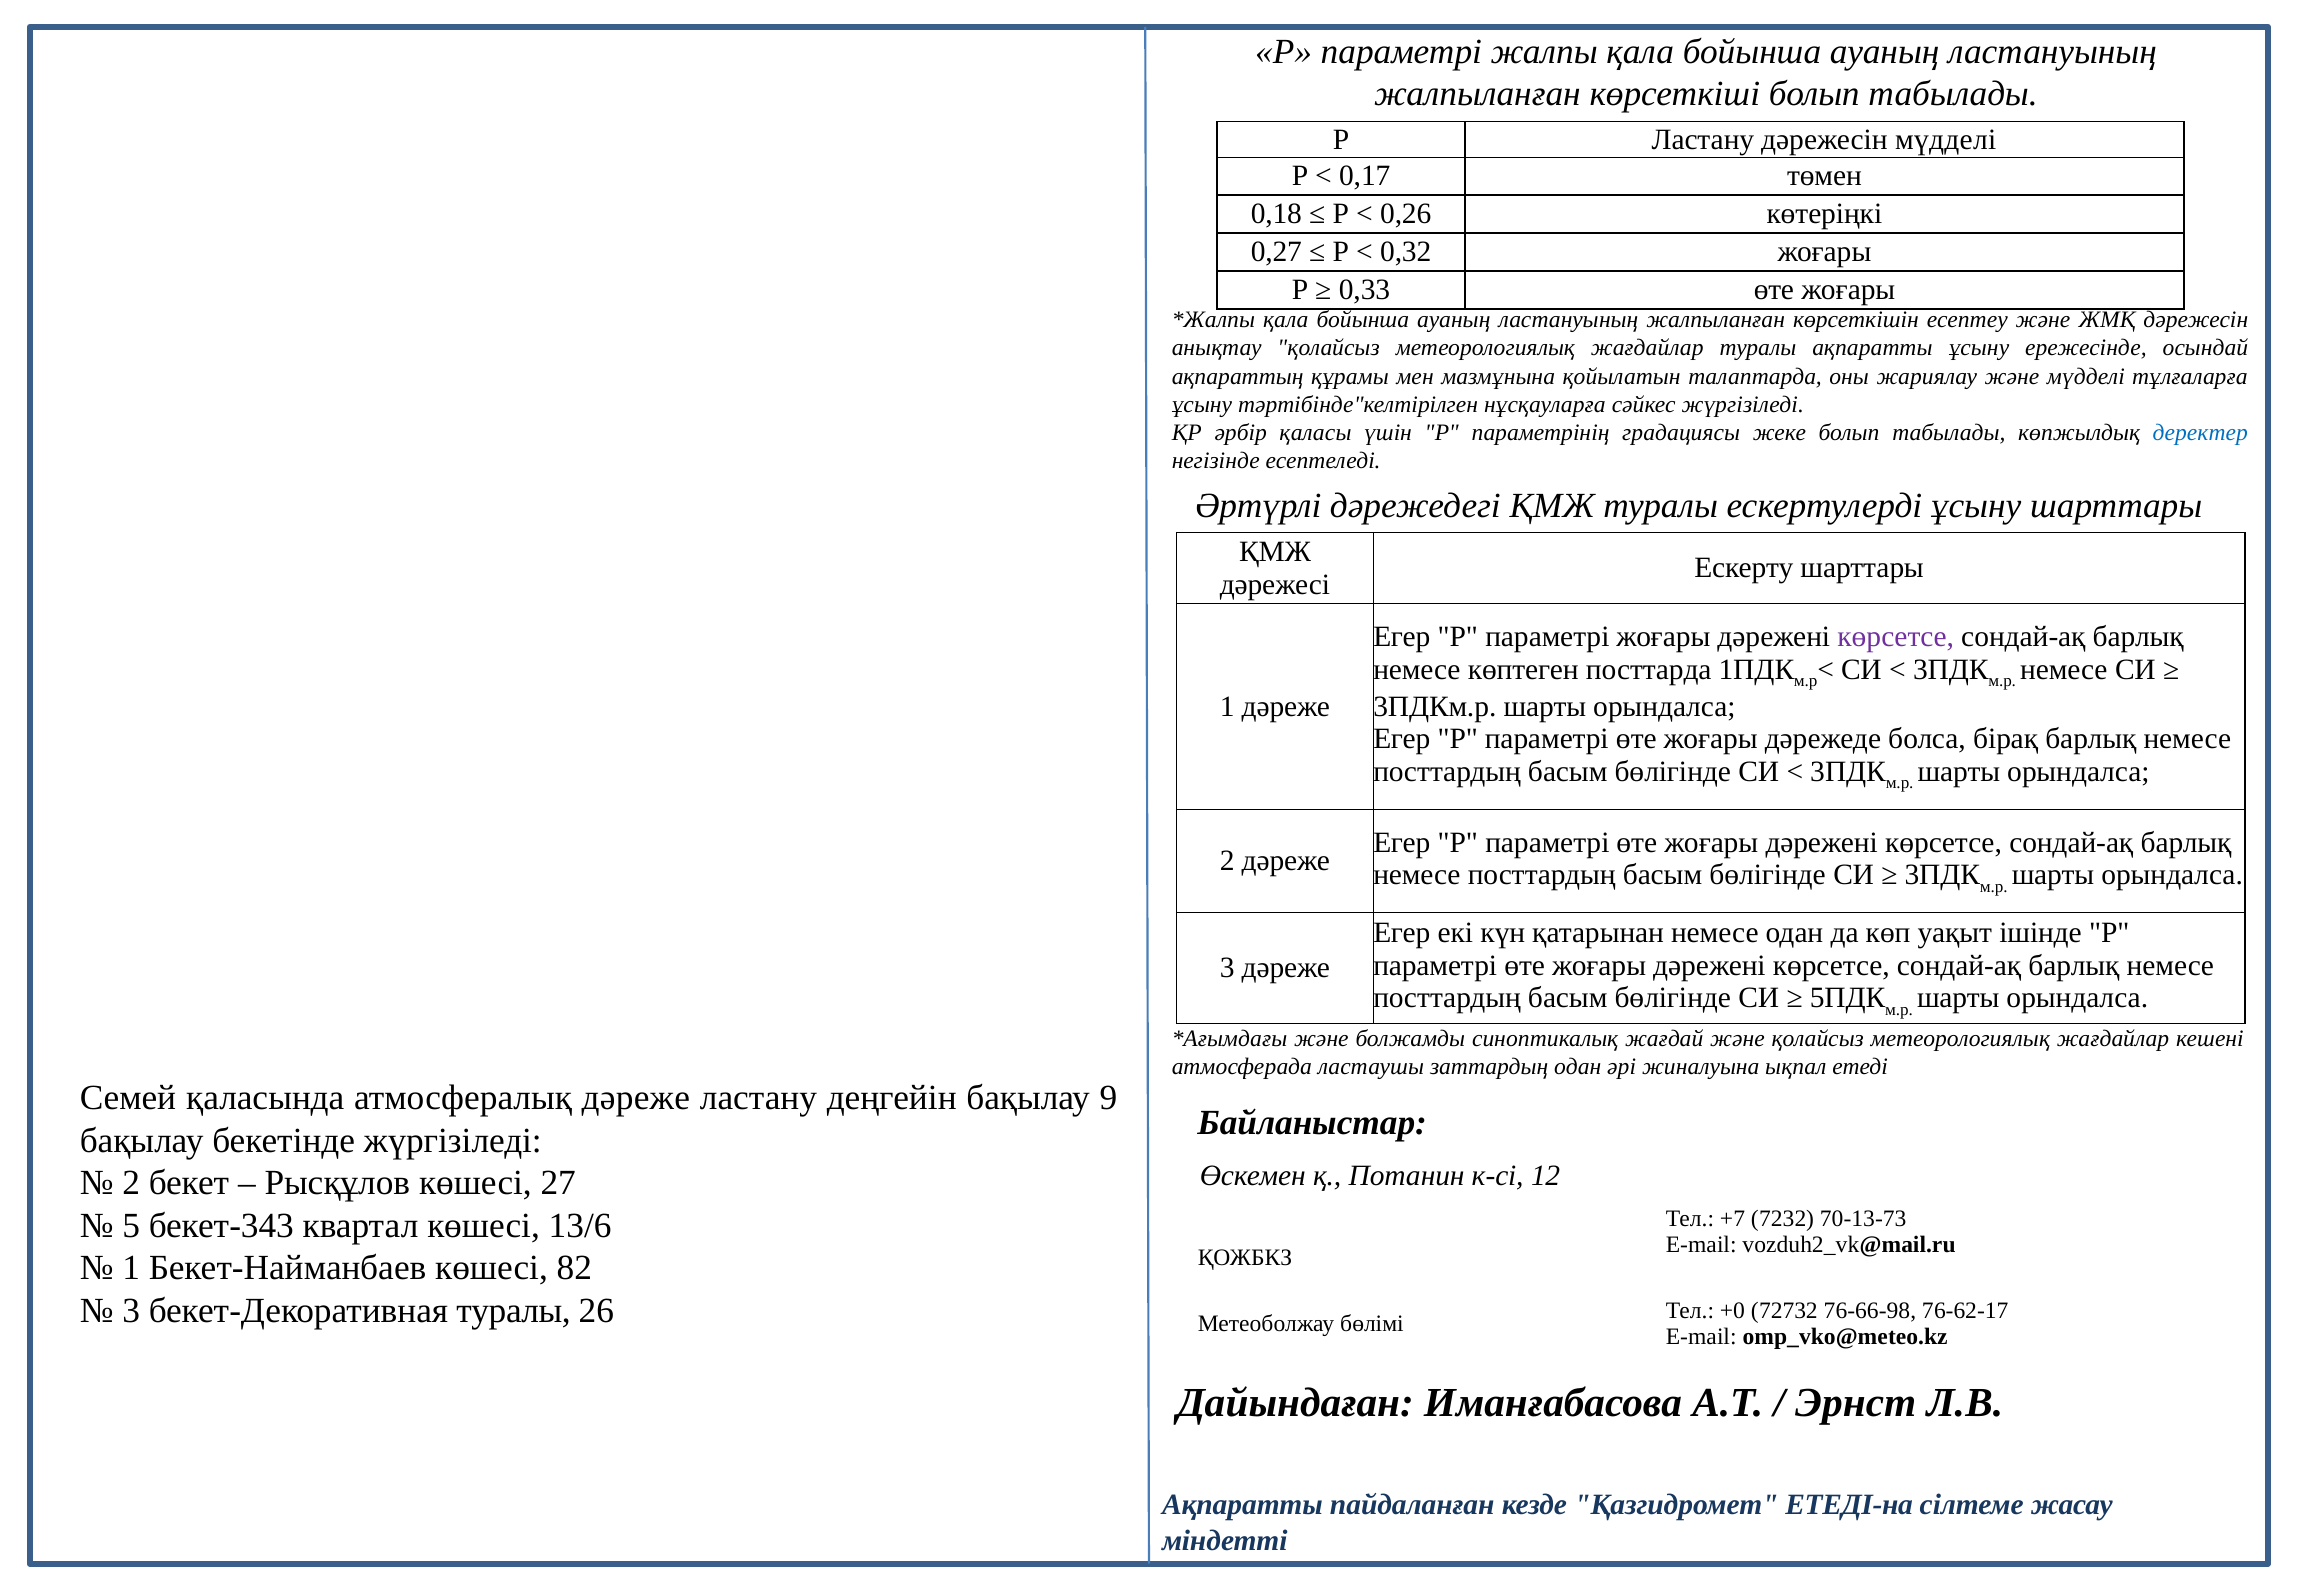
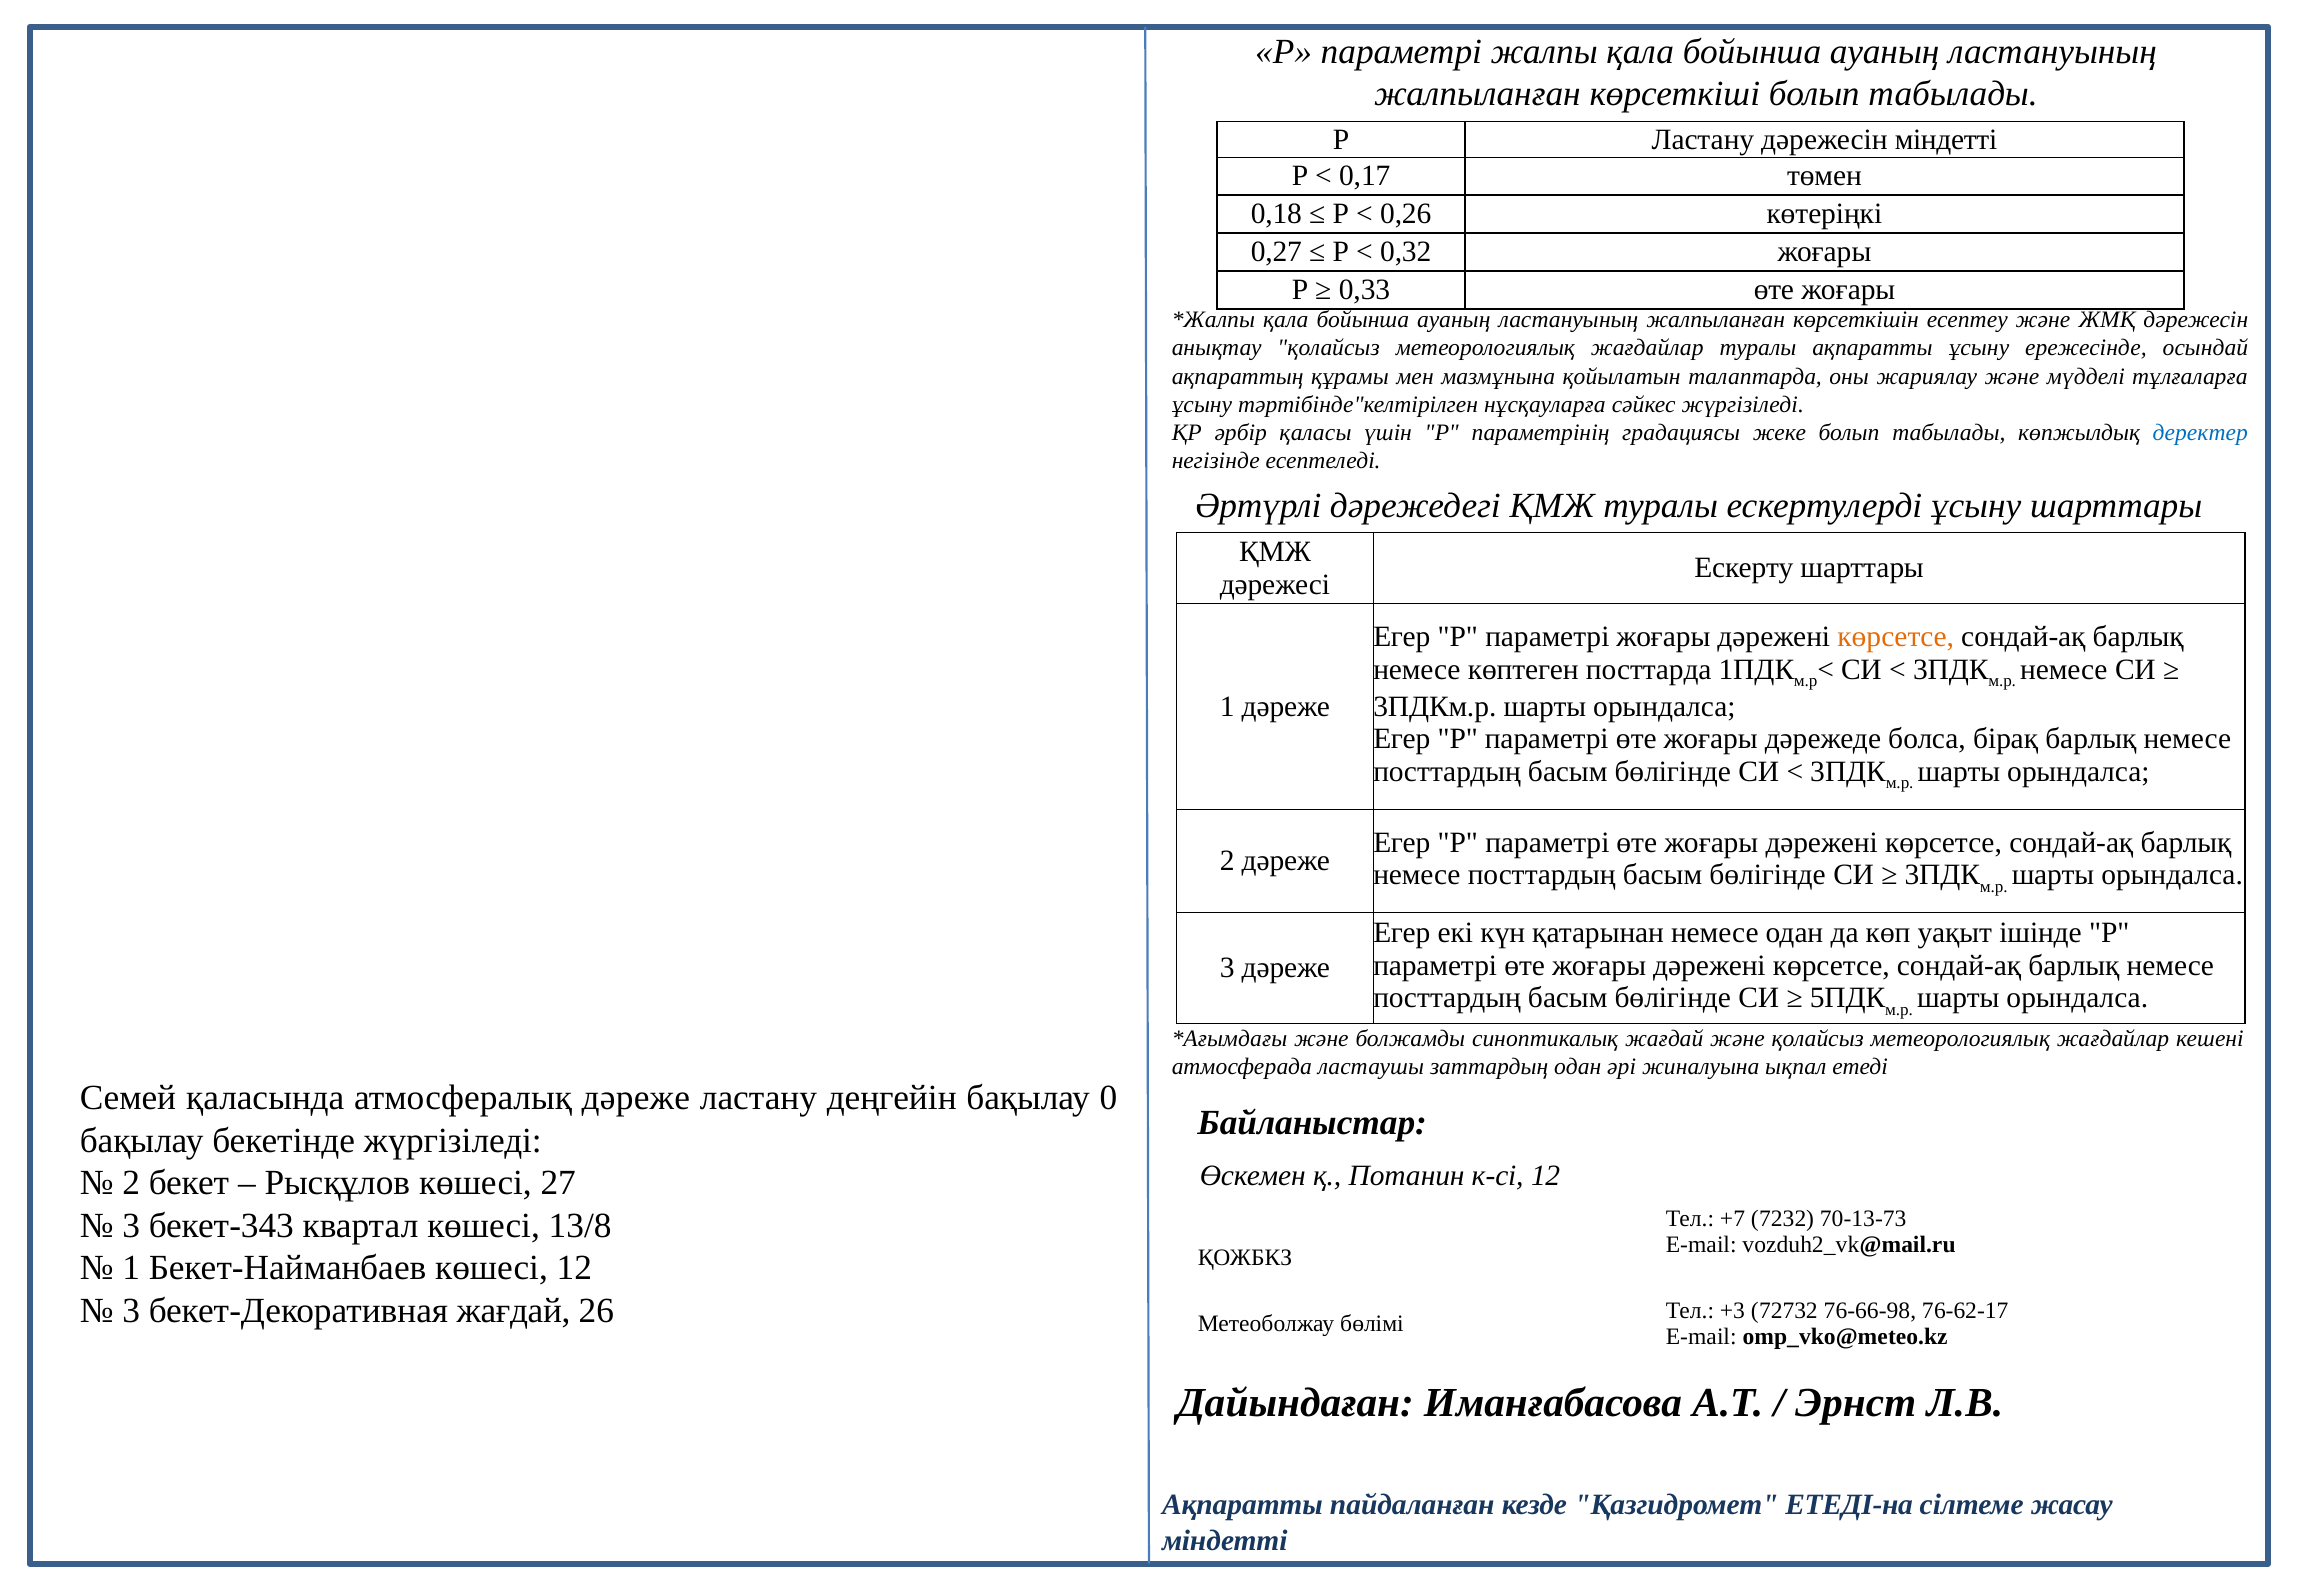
дәрежесін мүдделі: мүдделі -> міндетті
көрсетсе at (1896, 637) colour: purple -> orange
9: 9 -> 0
5 at (131, 1225): 5 -> 3
13/6: 13/6 -> 13/8
көшесі 82: 82 -> 12
бекет-Декоративная туралы: туралы -> жағдай
+0: +0 -> +3
